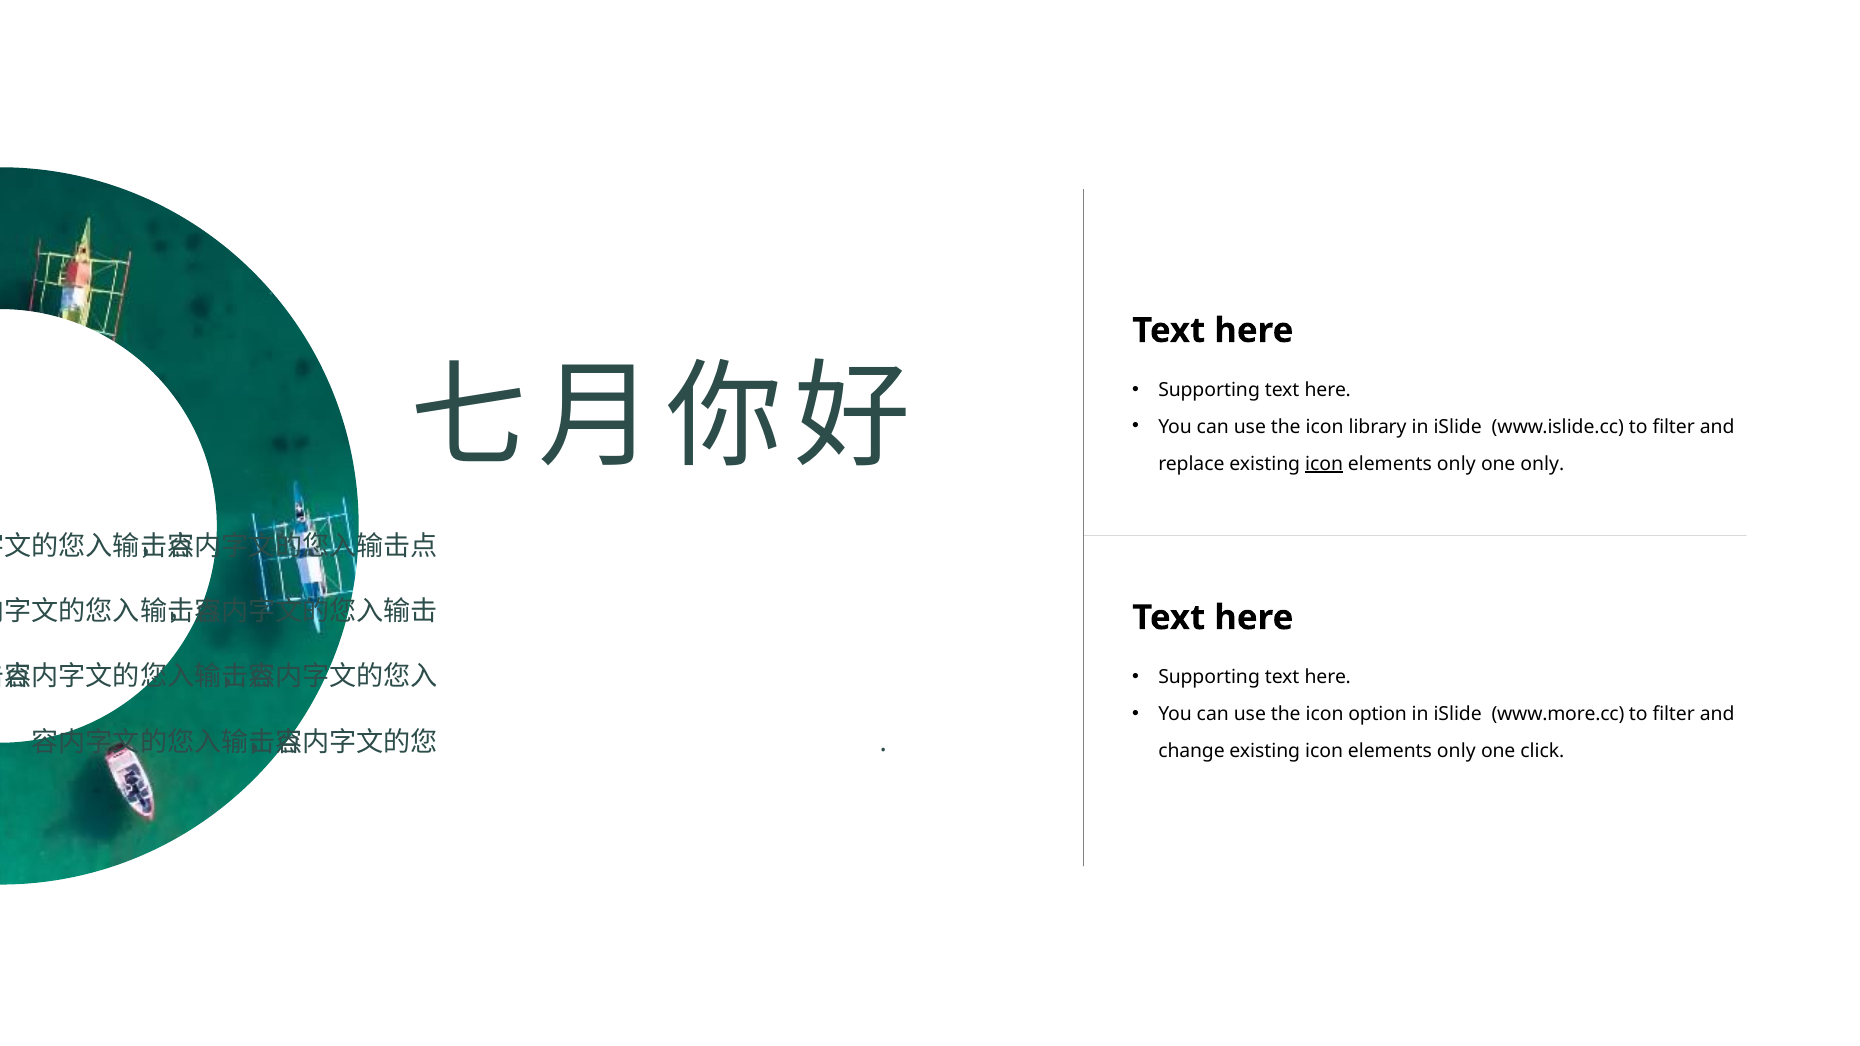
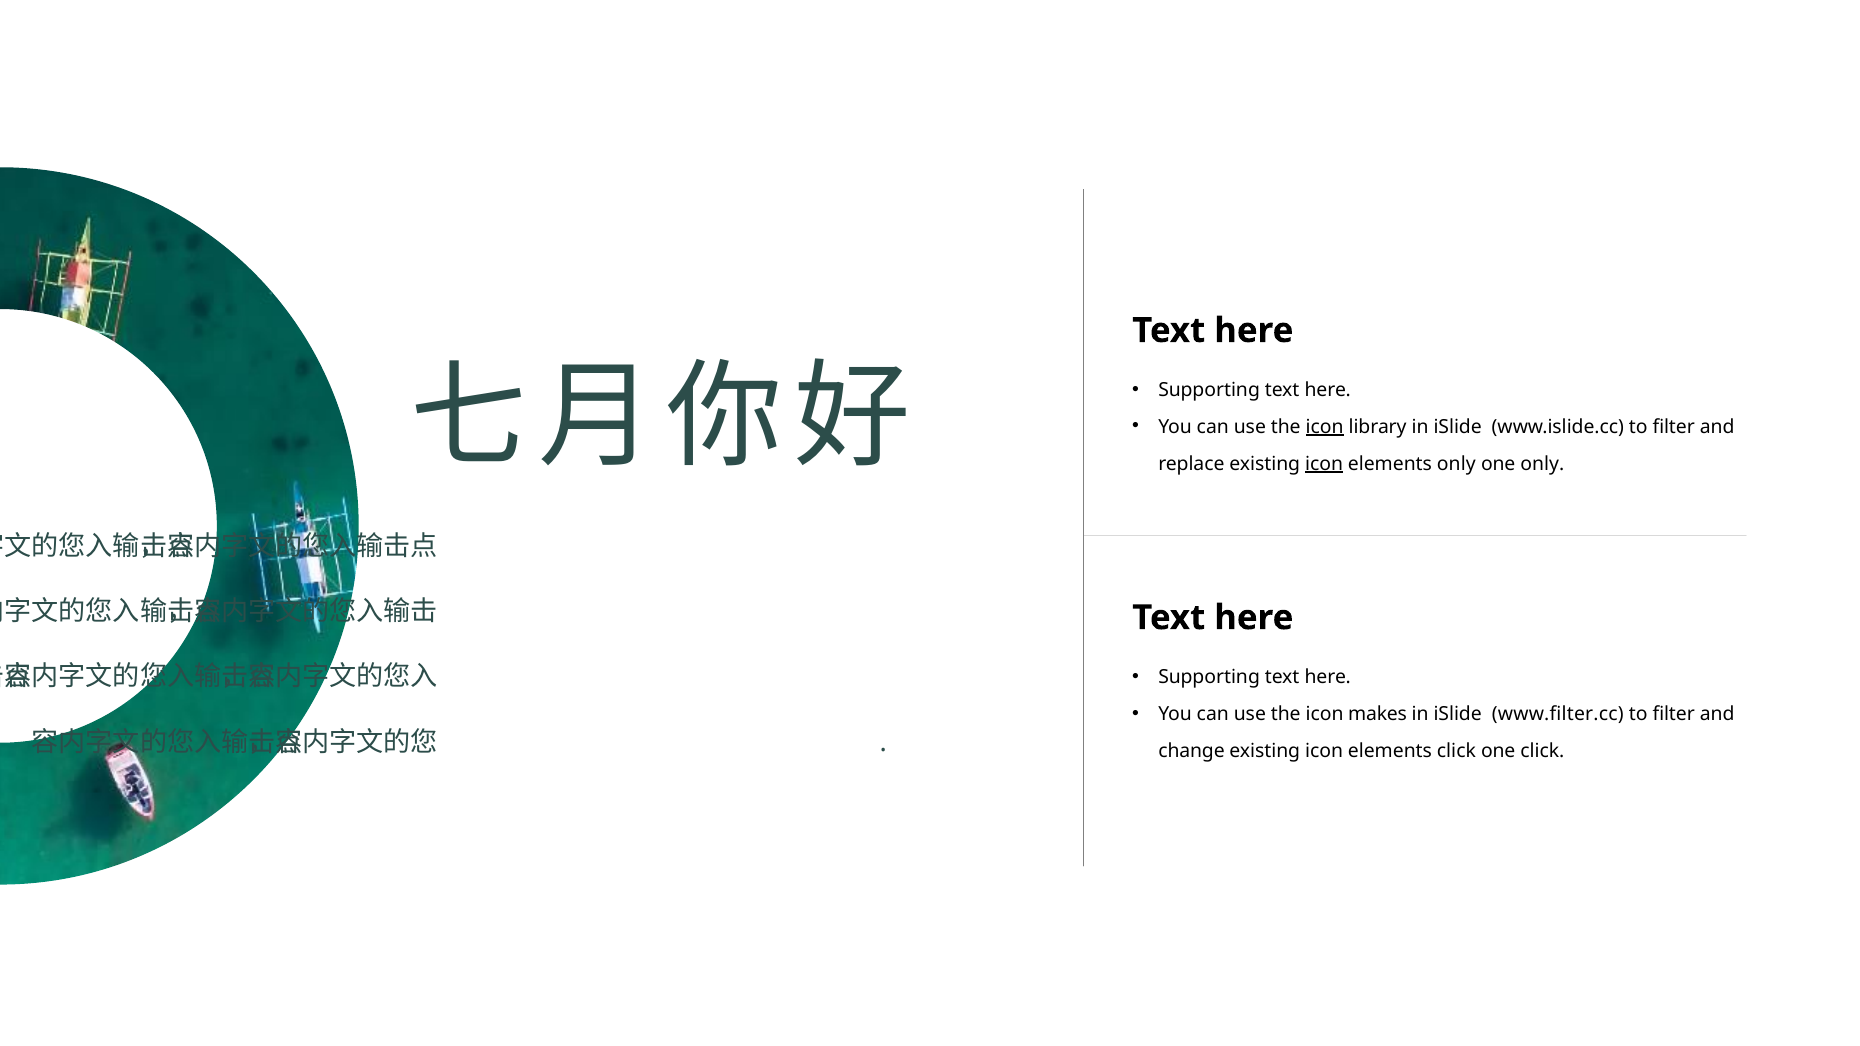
icon at (1325, 427) underline: none -> present
option: option -> makes
www.more.cc: www.more.cc -> www.filter.cc
only at (1456, 751): only -> click
